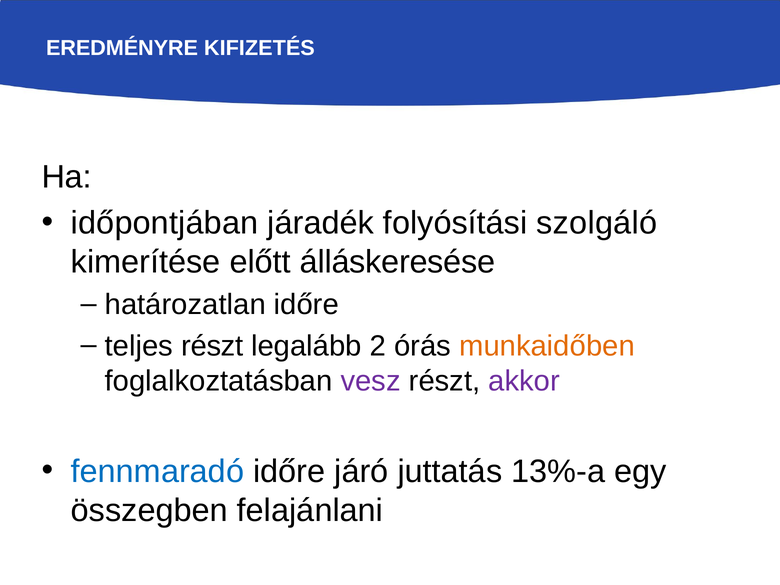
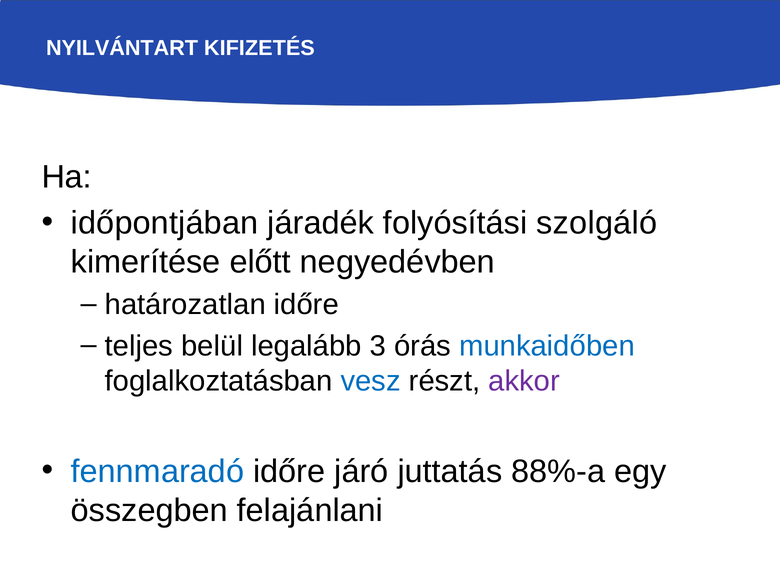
EREDMÉNYRE: EREDMÉNYRE -> NYILVÁNTART
álláskeresése: álláskeresése -> negyedévben
teljes részt: részt -> belül
2: 2 -> 3
munkaidőben colour: orange -> blue
vesz colour: purple -> blue
13%-a: 13%-a -> 88%-a
